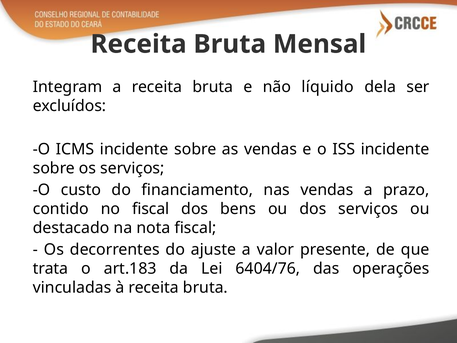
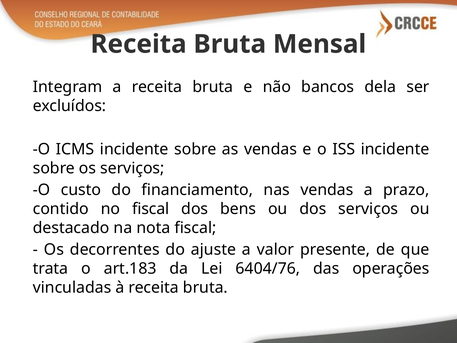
líquido: líquido -> bancos
